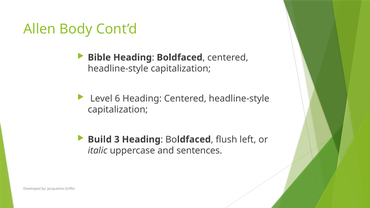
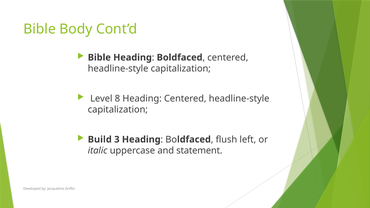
Allen at (40, 29): Allen -> Bible
6: 6 -> 8
sentences: sentences -> statement
